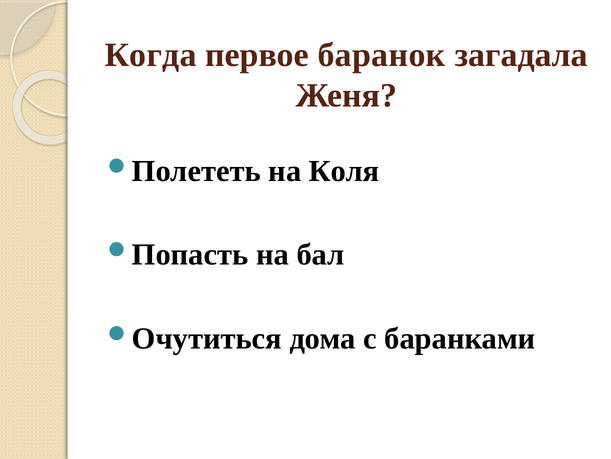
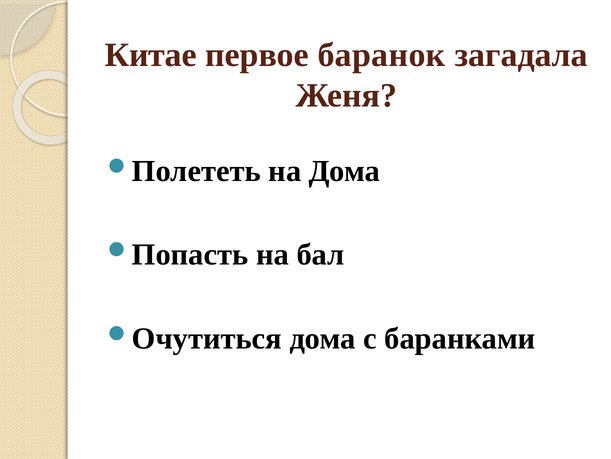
Когда: Когда -> Китае
на Коля: Коля -> Дома
